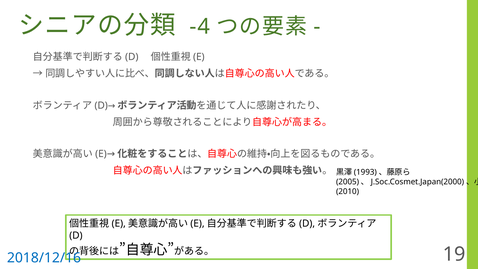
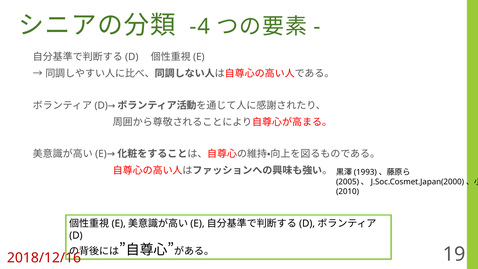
2018/12/16 colour: blue -> red
